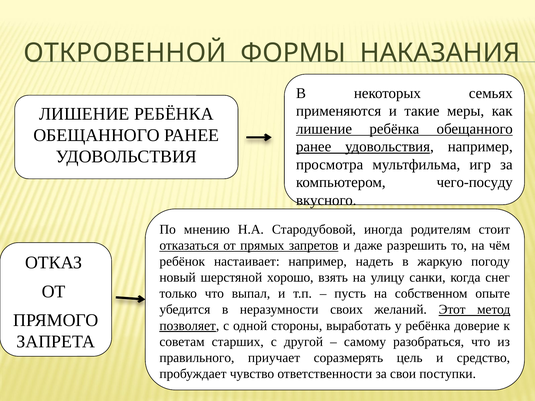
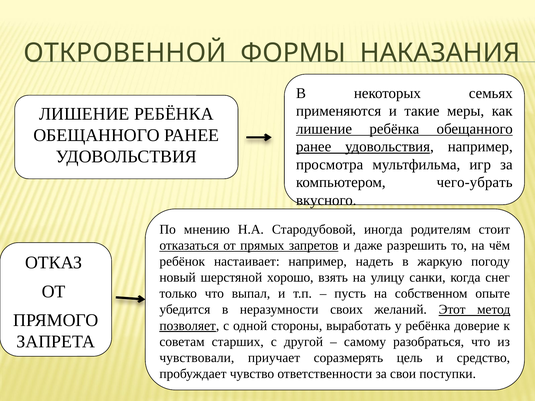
чего-посуду: чего-посуду -> чего-убрать
правильного: правильного -> чувствовали
